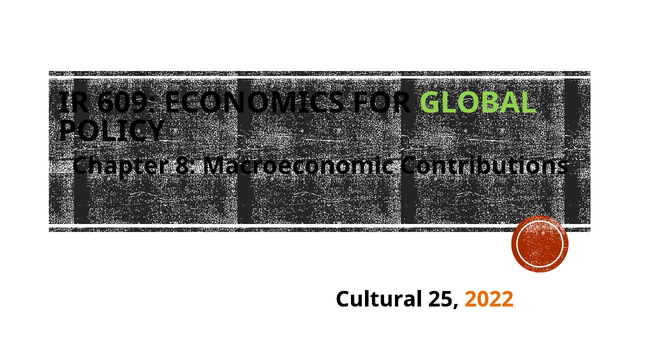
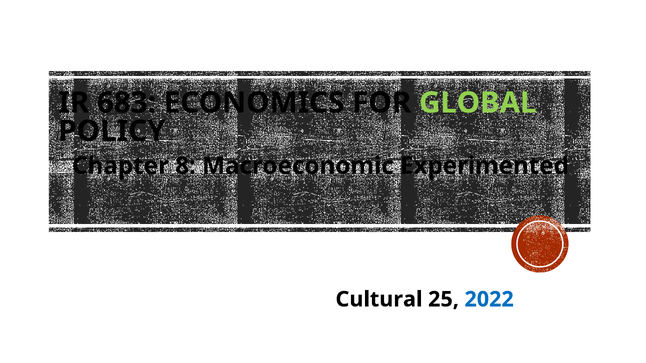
609: 609 -> 683
Contributions: Contributions -> Experimented
2022 colour: orange -> blue
